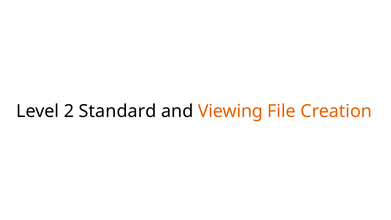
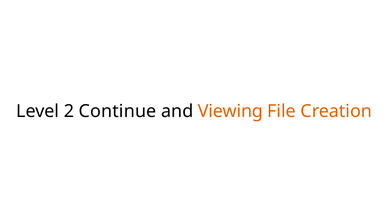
Standard: Standard -> Continue
